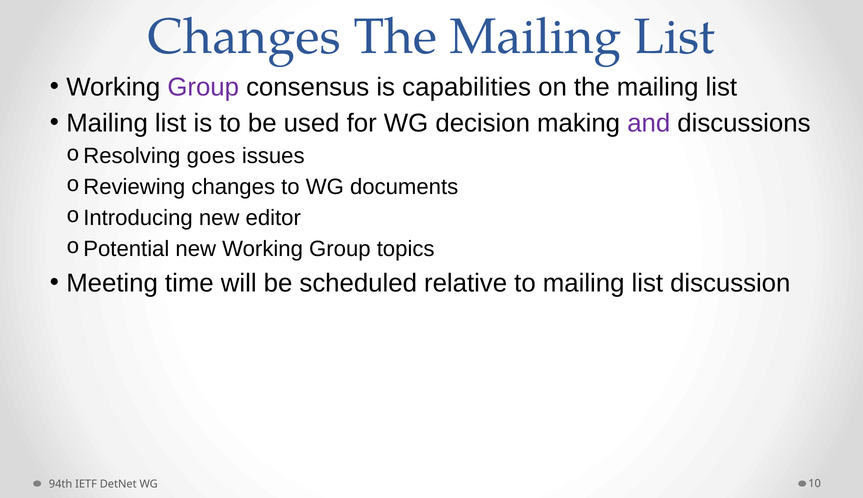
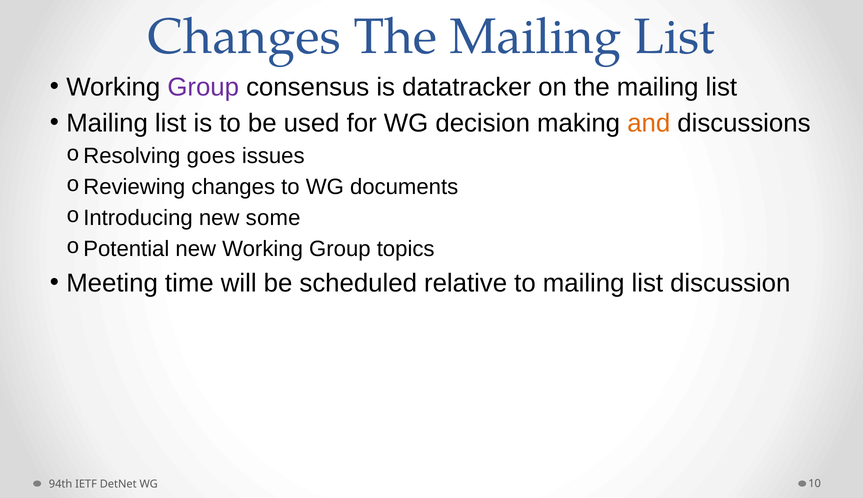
capabilities: capabilities -> datatracker
and colour: purple -> orange
editor: editor -> some
